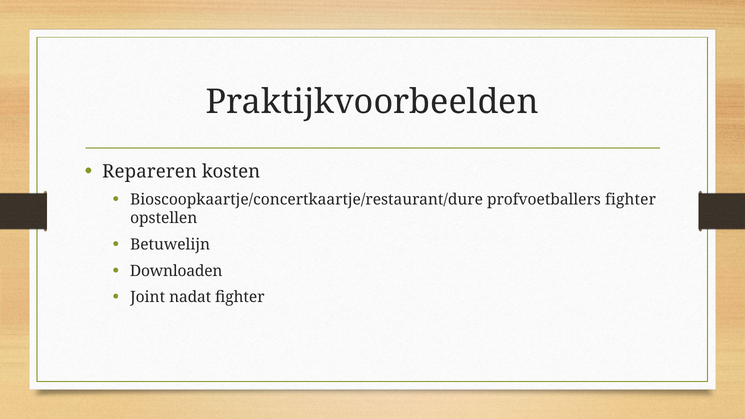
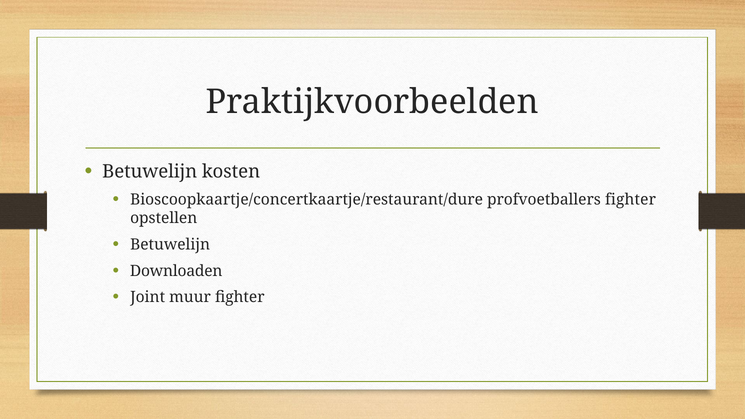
Repareren at (150, 172): Repareren -> Betuwelijn
nadat: nadat -> muur
